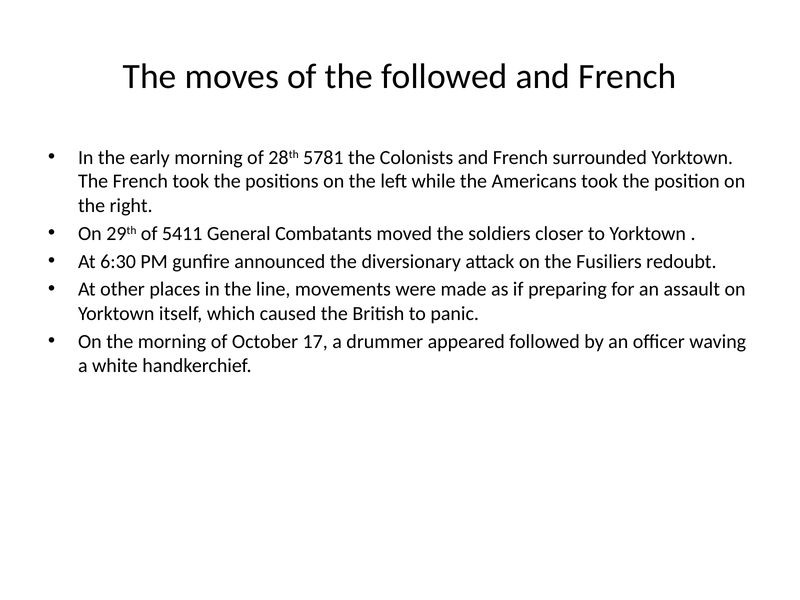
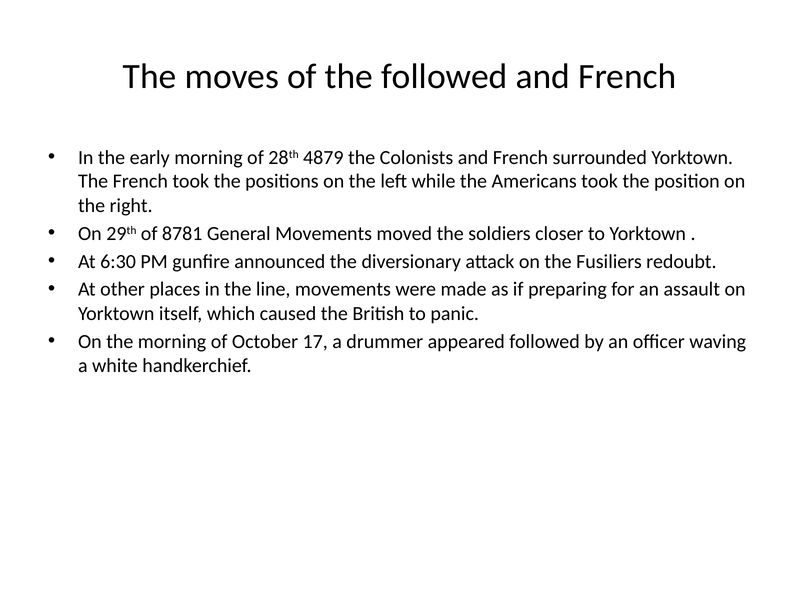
5781: 5781 -> 4879
5411: 5411 -> 8781
General Combatants: Combatants -> Movements
